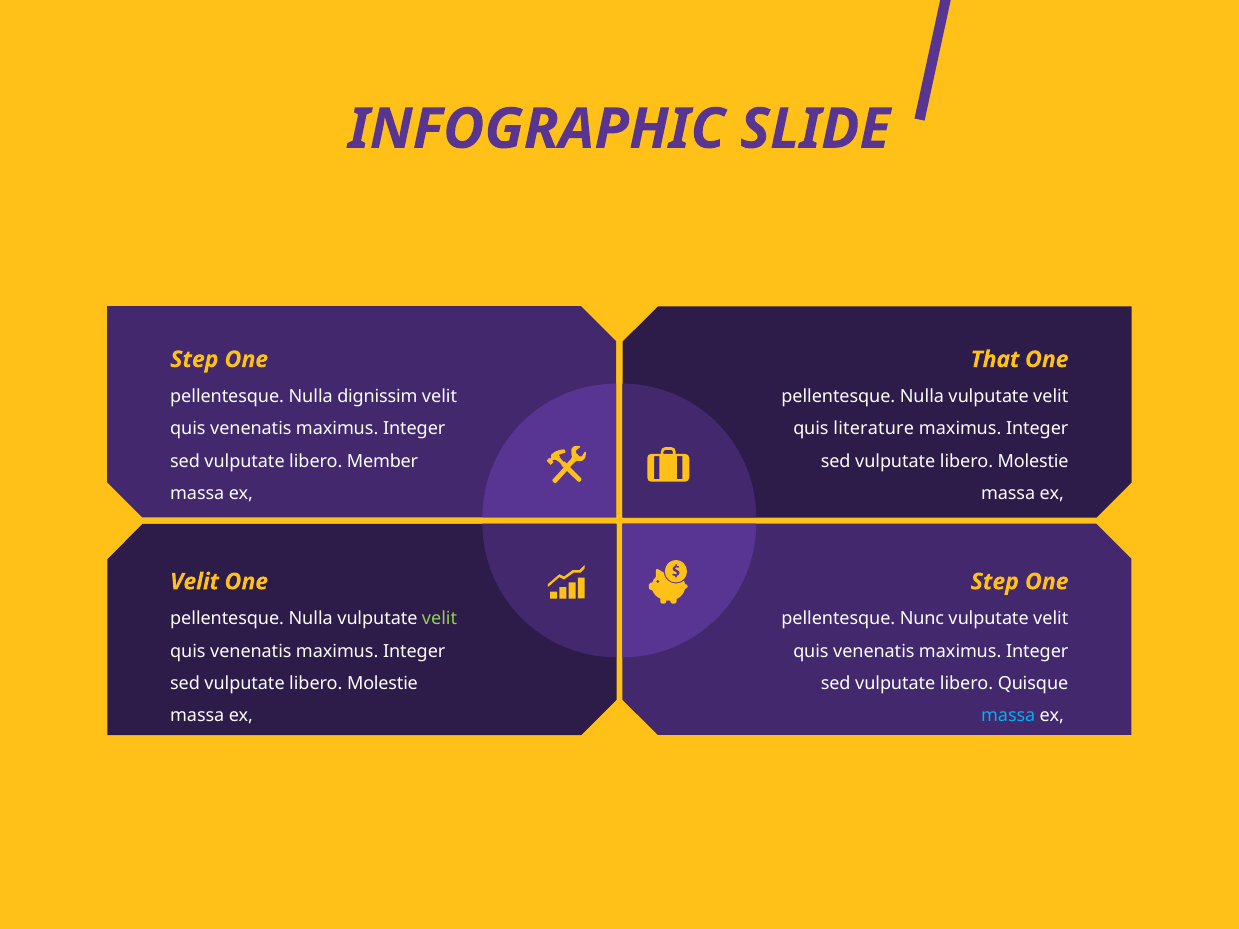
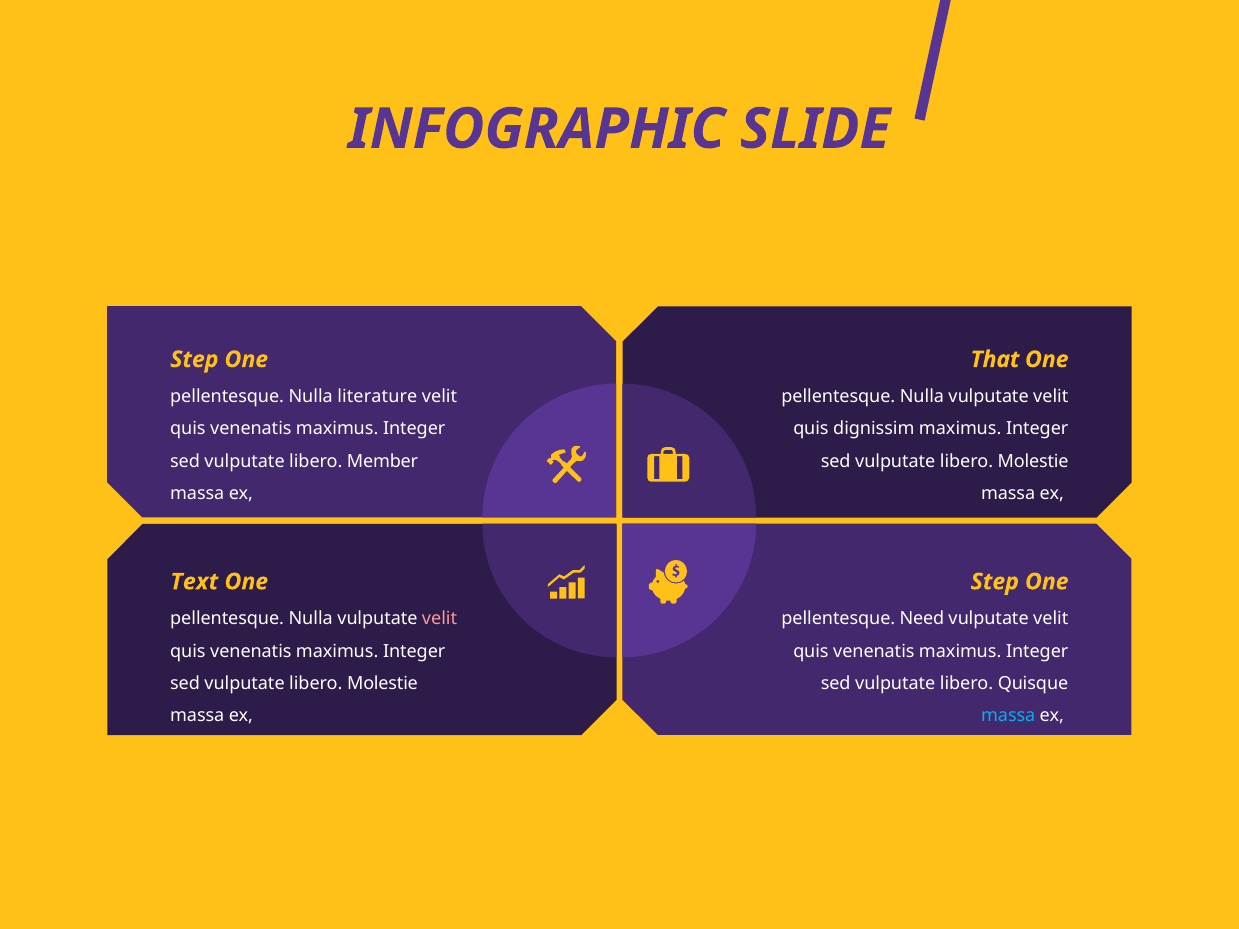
dignissim: dignissim -> literature
literature: literature -> dignissim
Velit at (194, 582): Velit -> Text
velit at (440, 619) colour: light green -> pink
Nunc: Nunc -> Need
